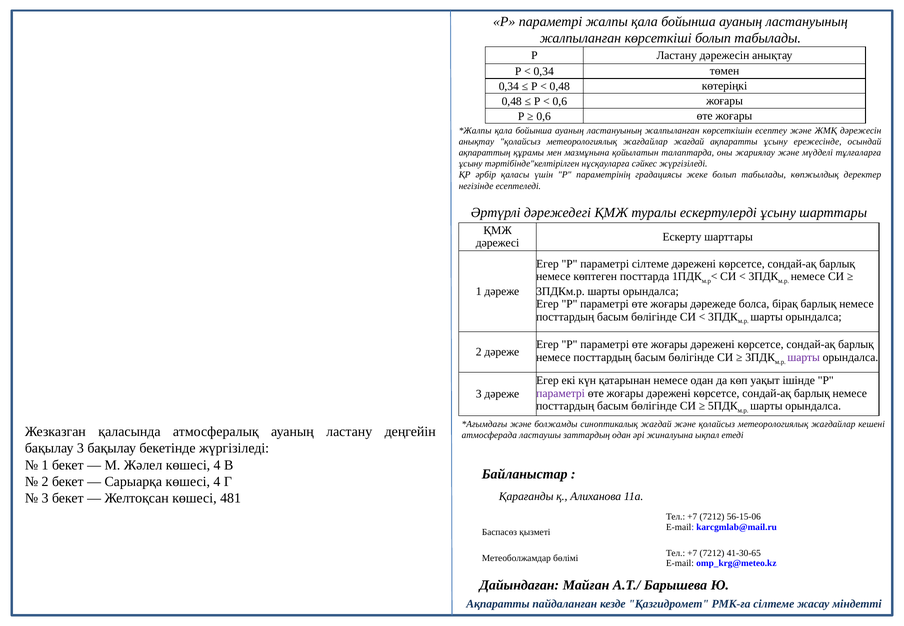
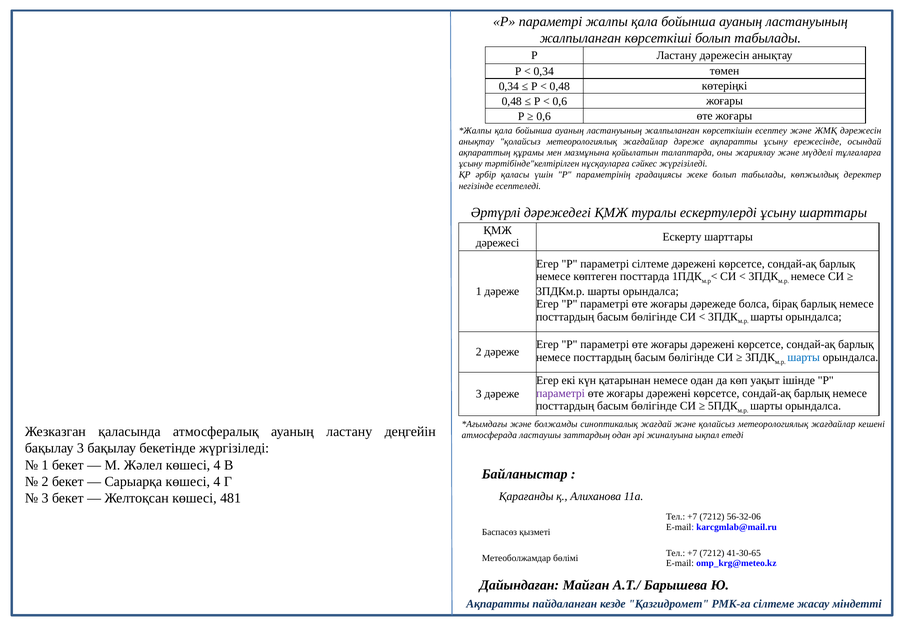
жағдайлар жағдай: жағдай -> дәреже
шарты at (804, 357) colour: purple -> blue
56-15-06: 56-15-06 -> 56-32-06
